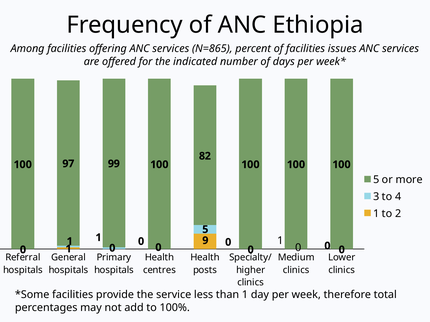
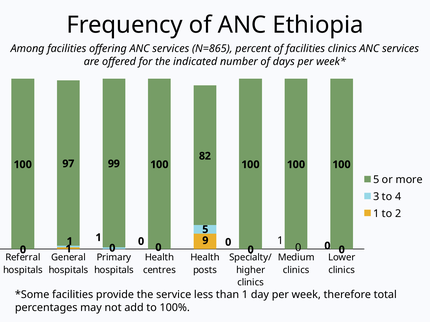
facilities issues: issues -> clinics
